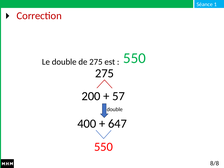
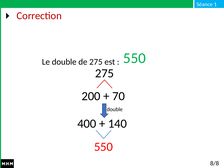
57: 57 -> 70
647: 647 -> 140
